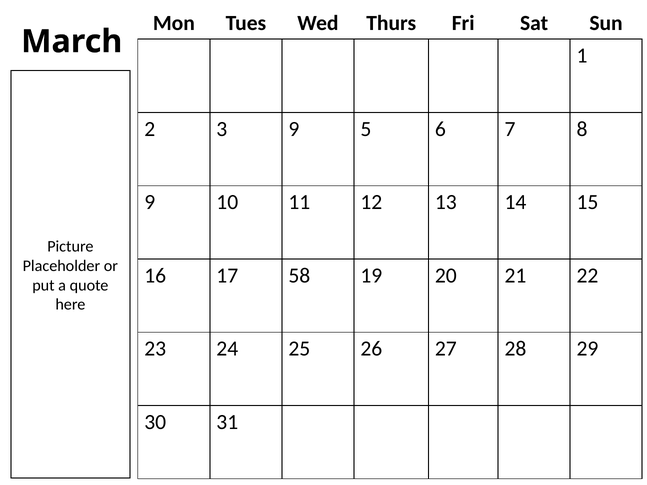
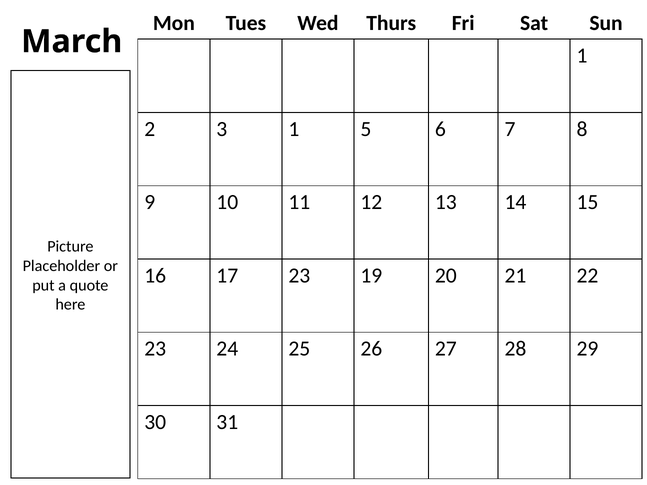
3 9: 9 -> 1
17 58: 58 -> 23
